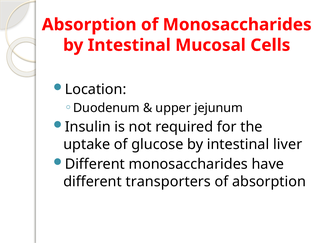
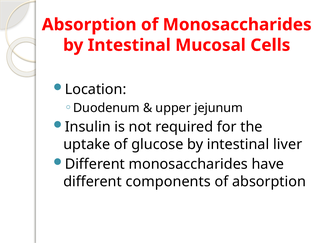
transporters: transporters -> components
